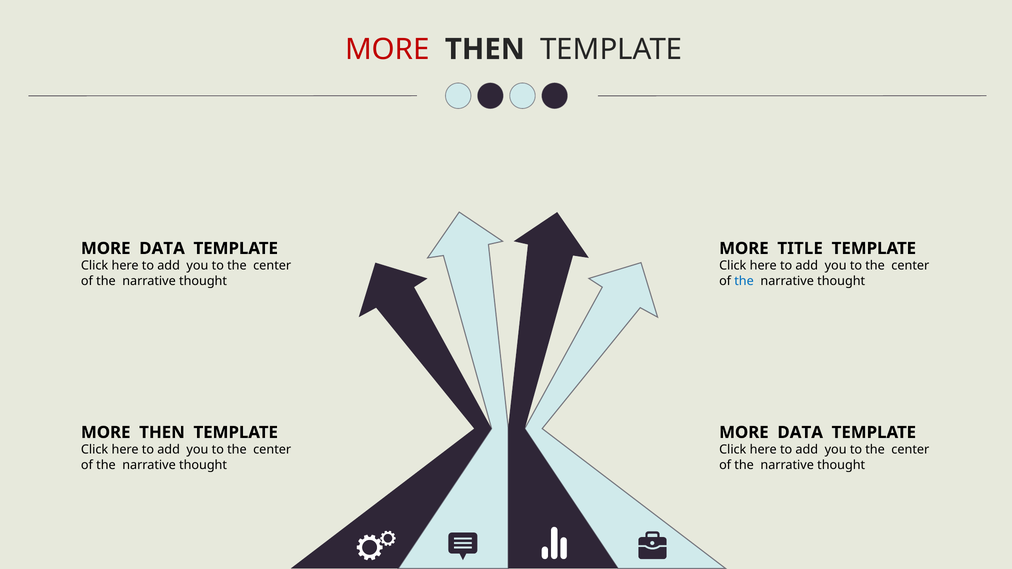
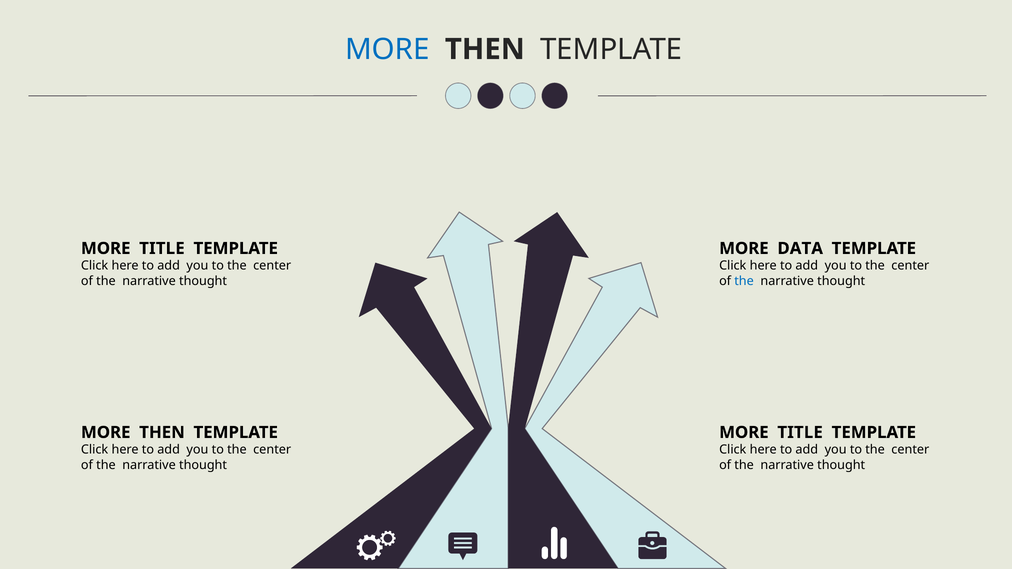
MORE at (387, 49) colour: red -> blue
DATA at (162, 249): DATA -> TITLE
TITLE: TITLE -> DATA
DATA at (800, 433): DATA -> TITLE
